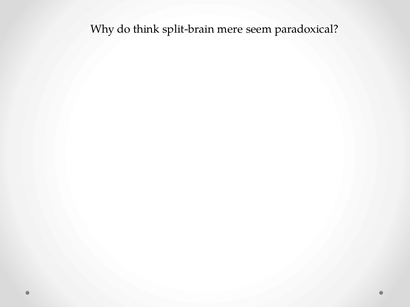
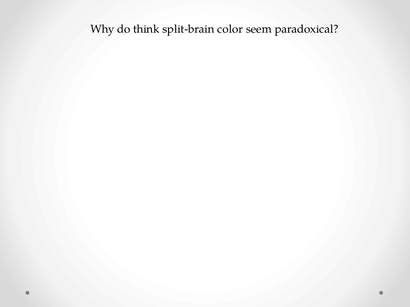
mere: mere -> color
